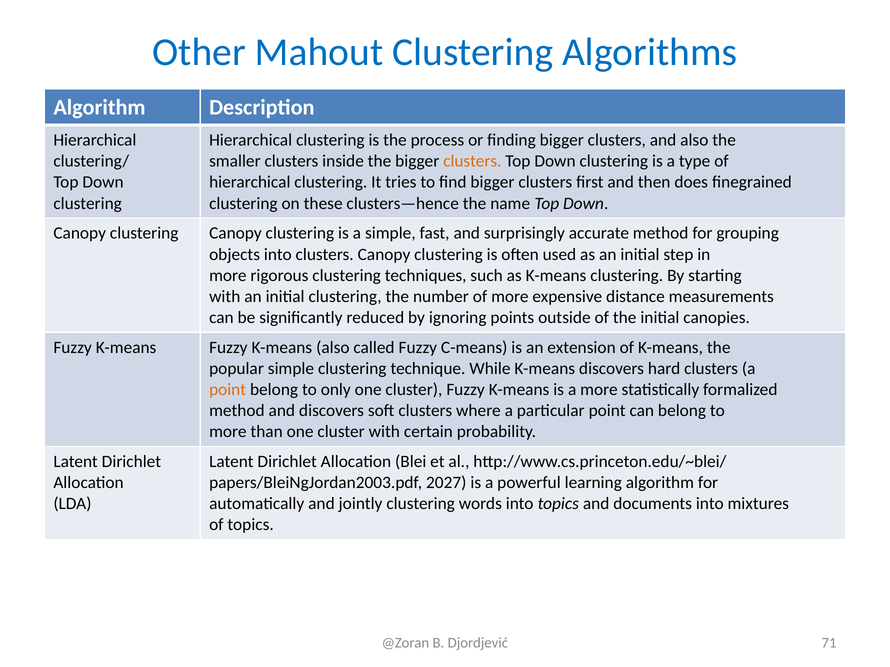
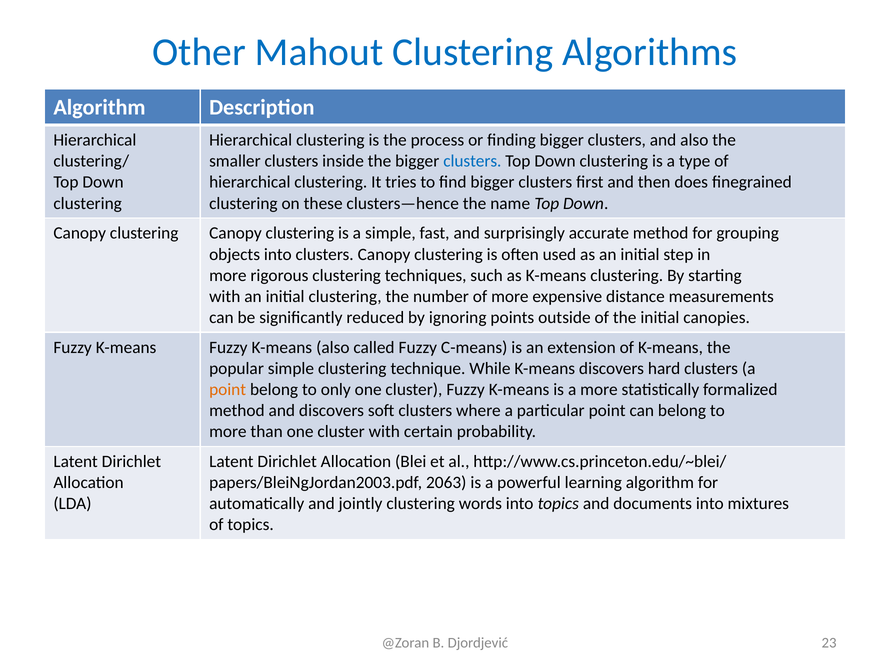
clusters at (472, 161) colour: orange -> blue
2027: 2027 -> 2063
71: 71 -> 23
